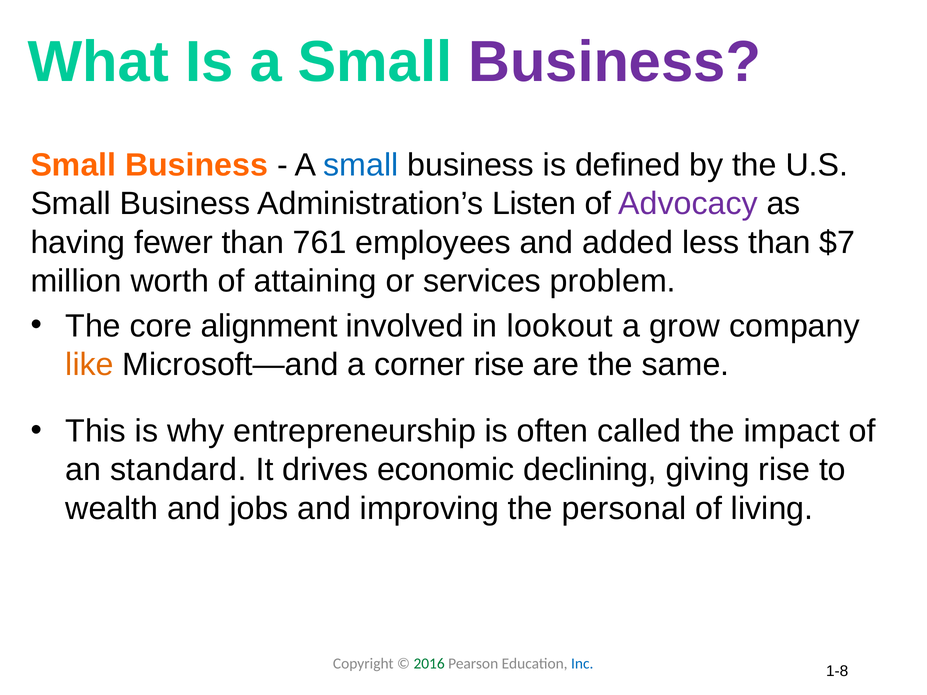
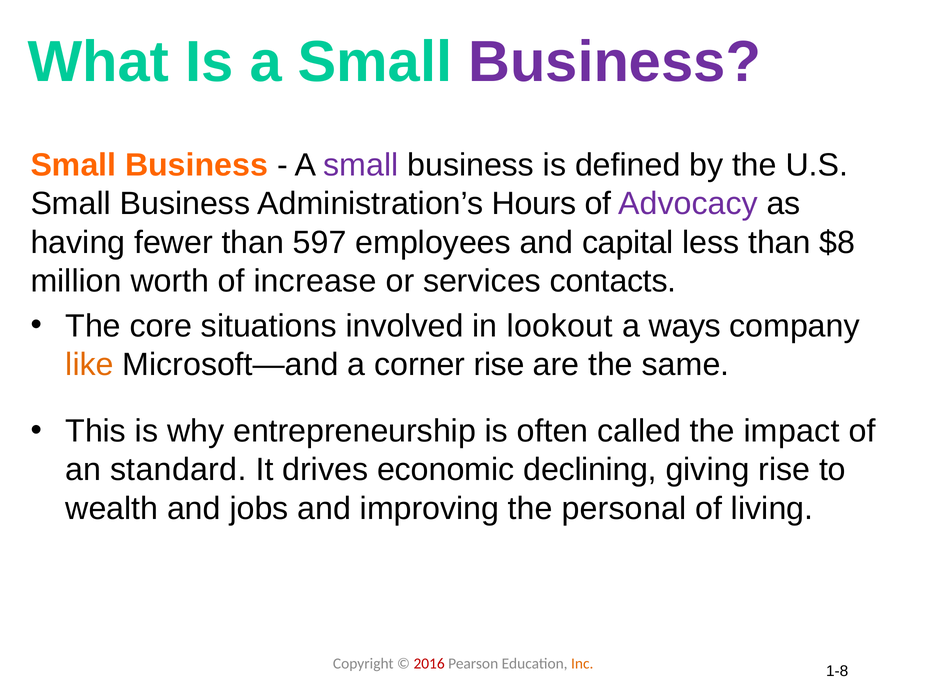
small at (361, 165) colour: blue -> purple
Listen: Listen -> Hours
761: 761 -> 597
added: added -> capital
$7: $7 -> $8
attaining: attaining -> increase
problem: problem -> contacts
alignment: alignment -> situations
grow: grow -> ways
2016 colour: green -> red
Inc colour: blue -> orange
